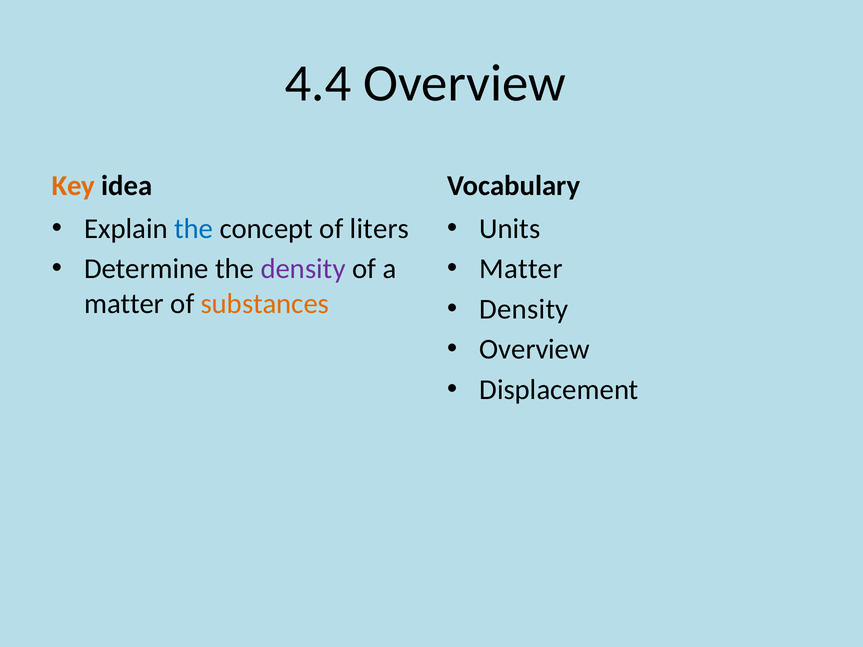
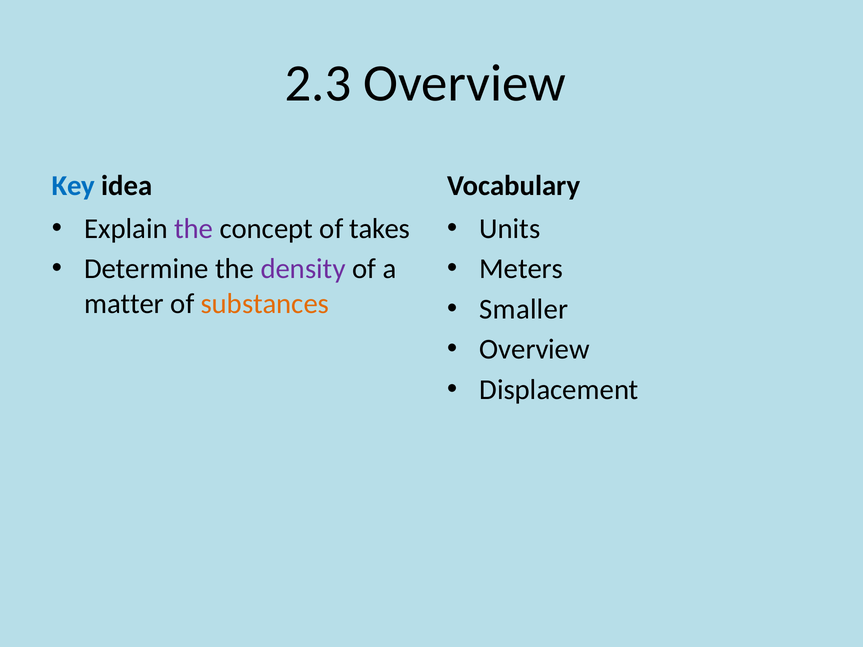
4.4: 4.4 -> 2.3
Key colour: orange -> blue
the at (194, 229) colour: blue -> purple
liters: liters -> takes
Matter at (521, 269): Matter -> Meters
Density at (524, 309): Density -> Smaller
